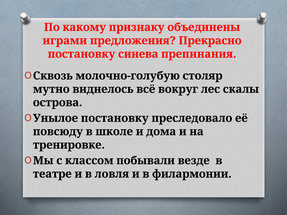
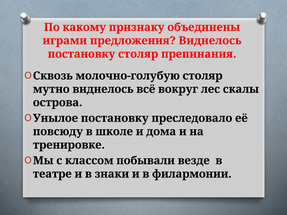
предложения Прекрасно: Прекрасно -> Виднелось
постановку синева: синева -> столяр
ловля: ловля -> знаки
